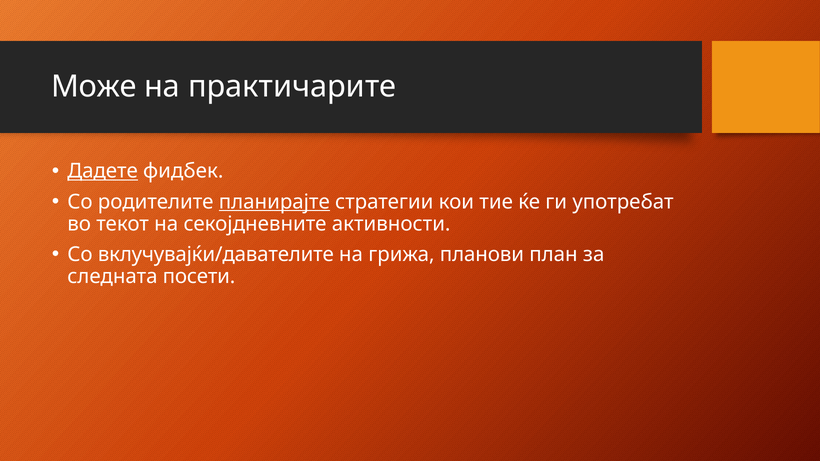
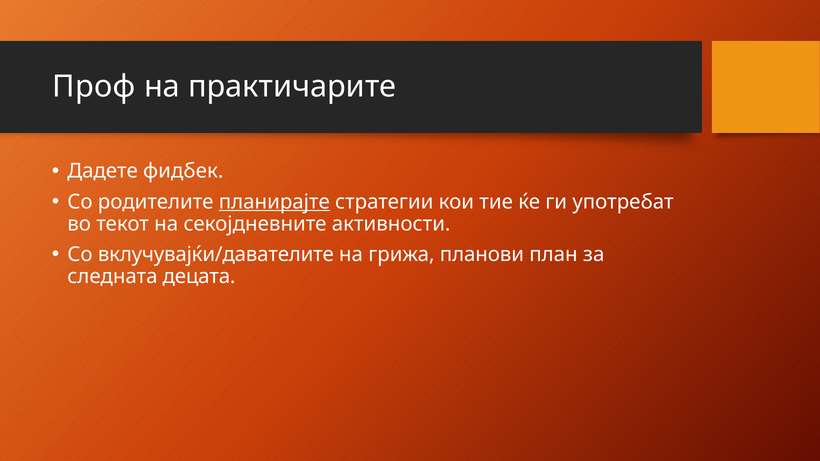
Може: Може -> Проф
Дадете underline: present -> none
посети: посети -> децата
